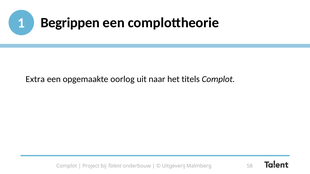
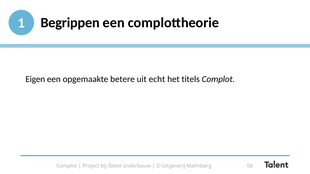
Extra: Extra -> Eigen
oorlog: oorlog -> betere
naar: naar -> echt
